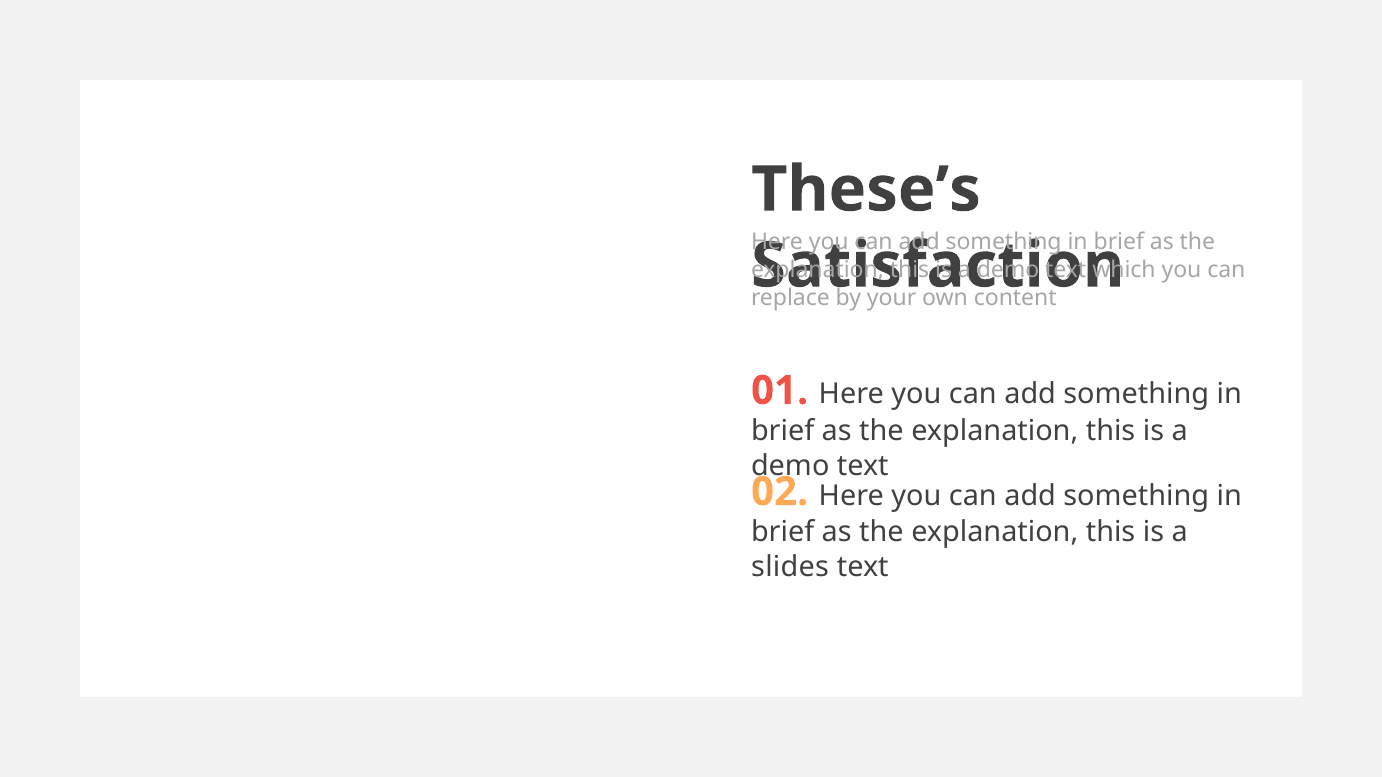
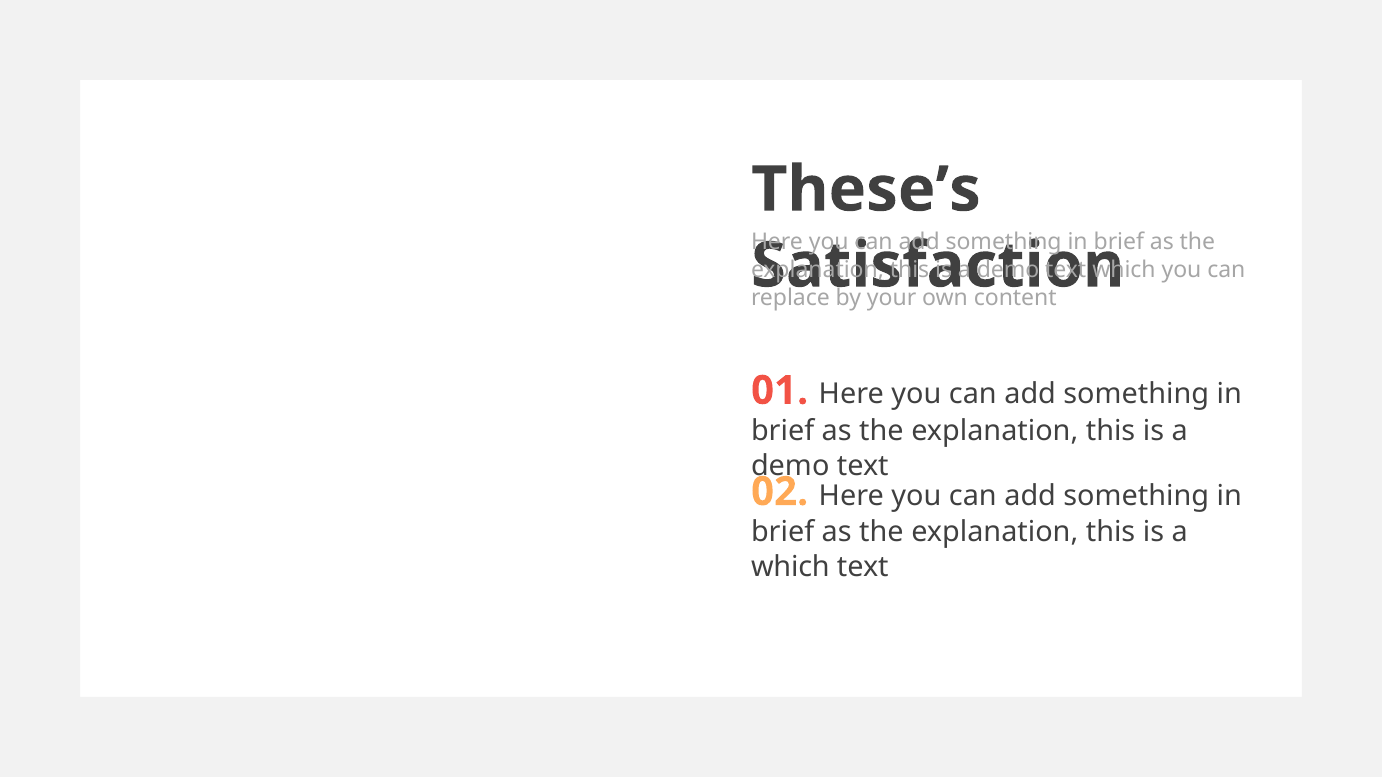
slides at (790, 567): slides -> which
